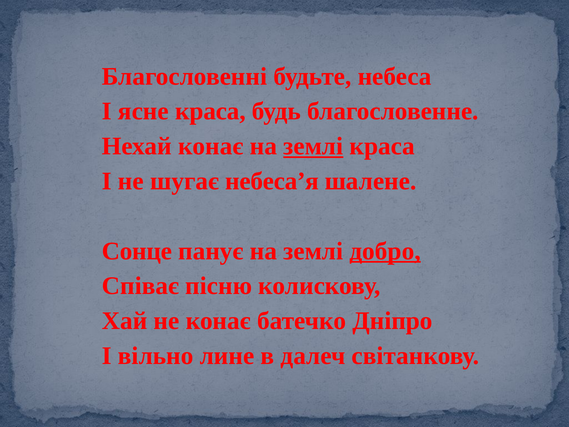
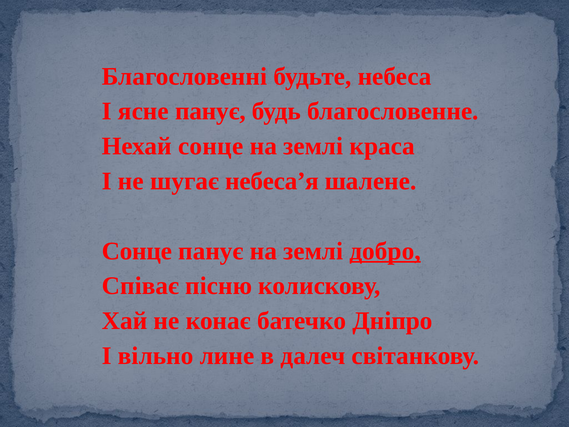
ясне краса: краса -> панує
Нехай конає: конає -> сонце
землі at (313, 146) underline: present -> none
